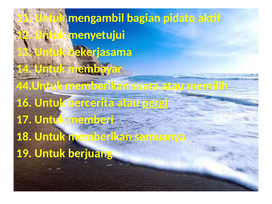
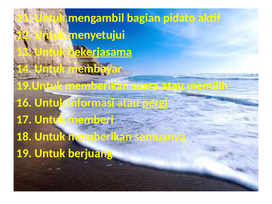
bekerjasama underline: none -> present
44.Untuk: 44.Untuk -> 19.Untuk
bercerita: bercerita -> informasi
